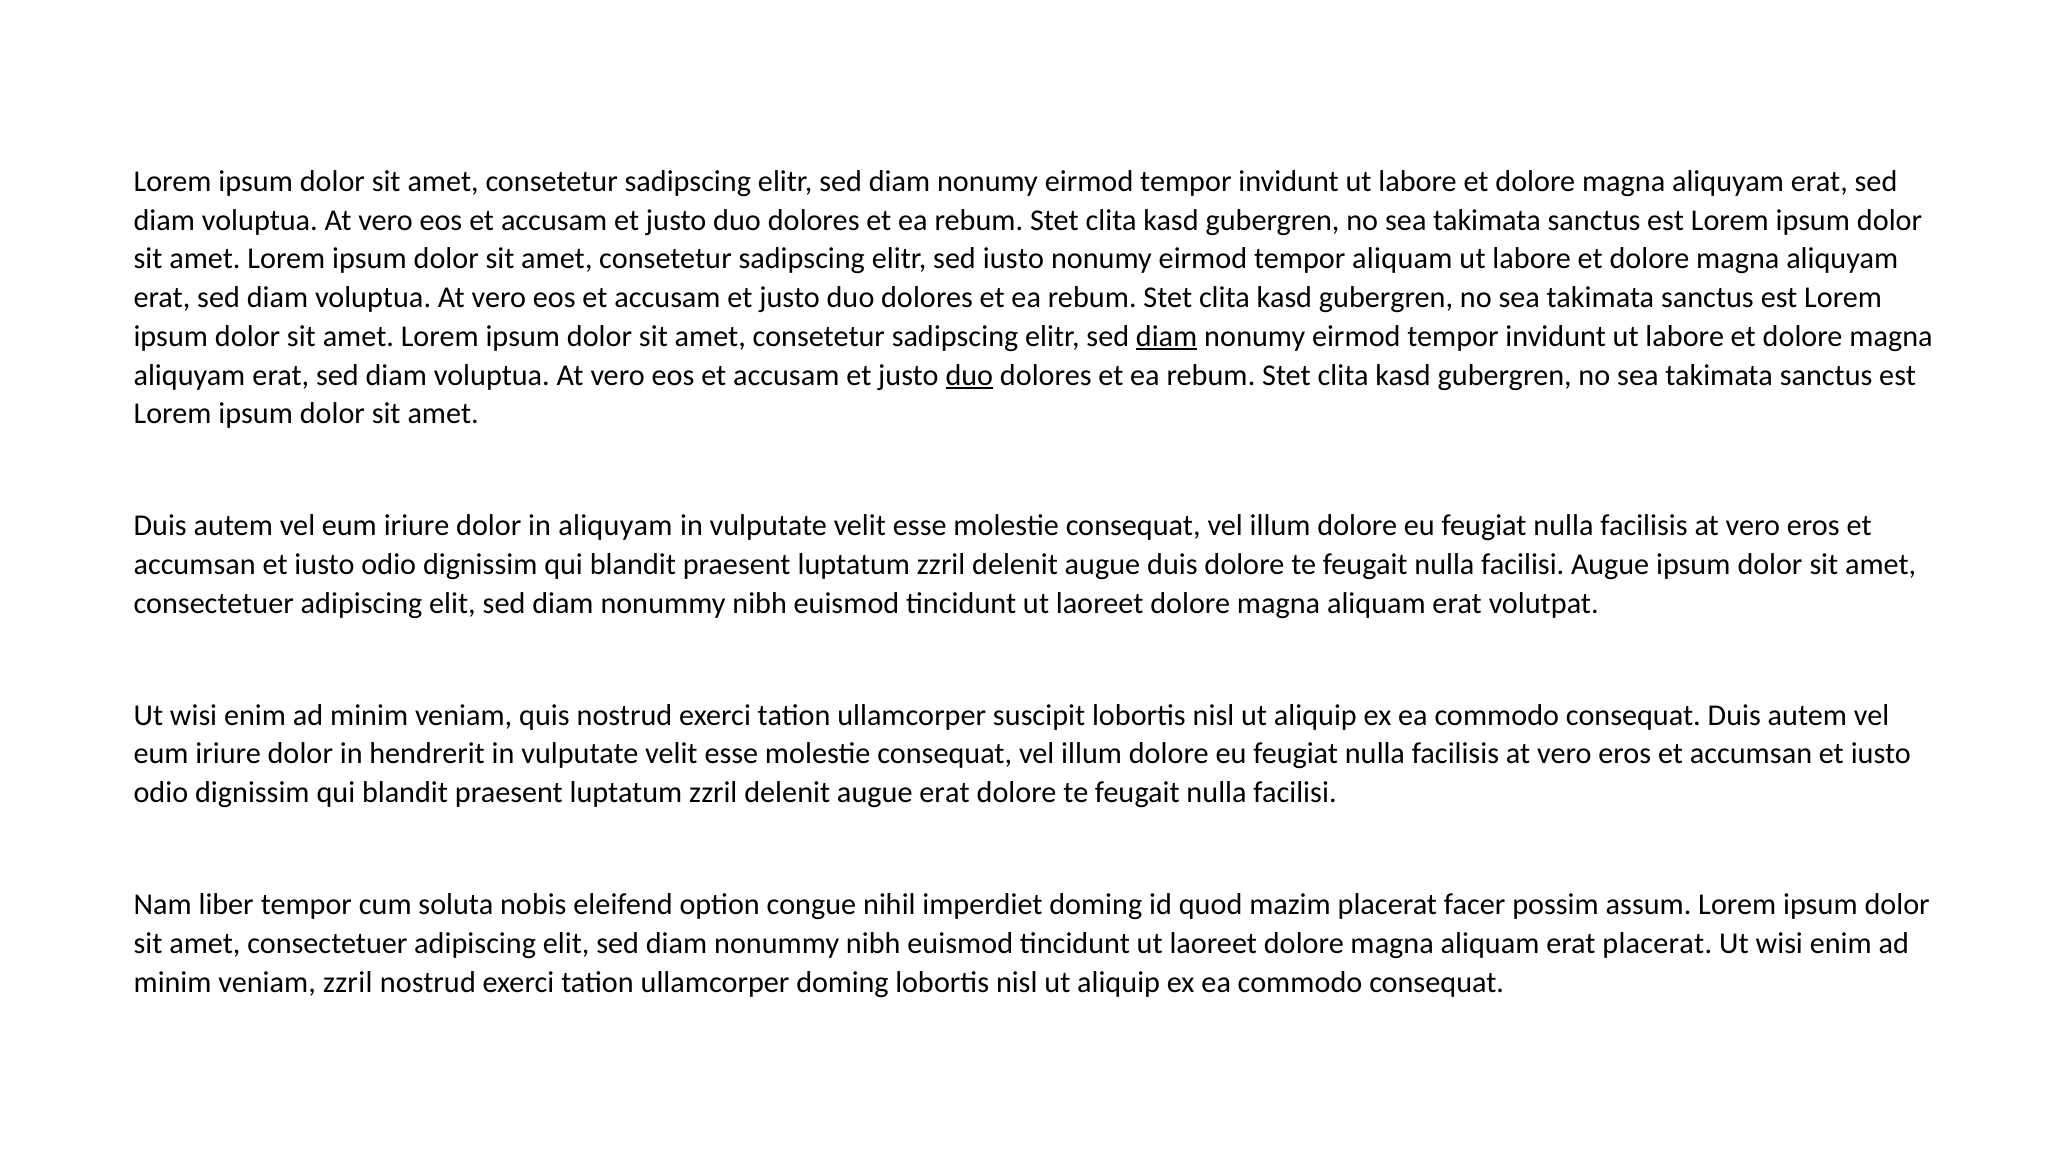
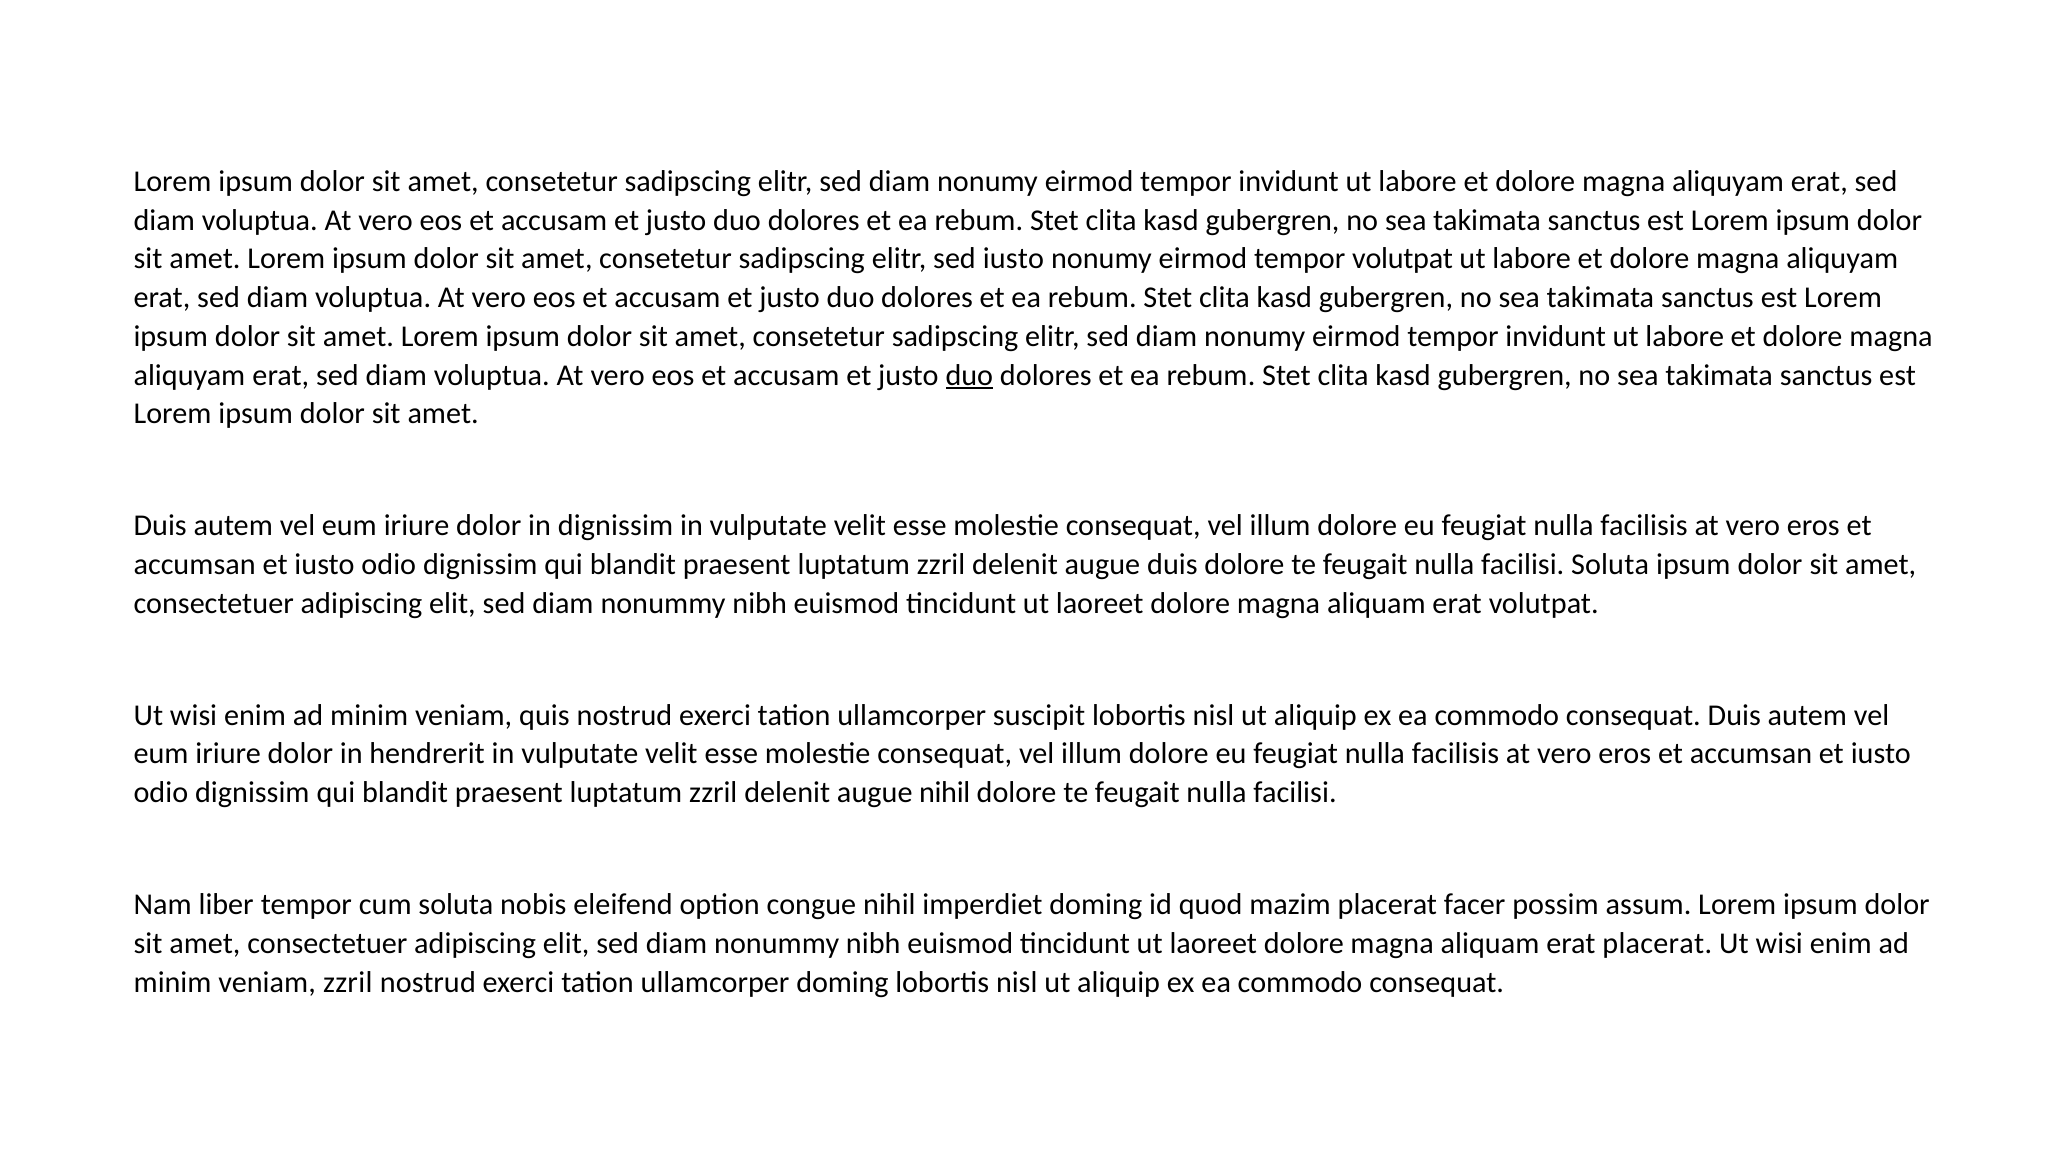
tempor aliquam: aliquam -> volutpat
diam at (1167, 336) underline: present -> none
in aliquyam: aliquyam -> dignissim
facilisi Augue: Augue -> Soluta
augue erat: erat -> nihil
